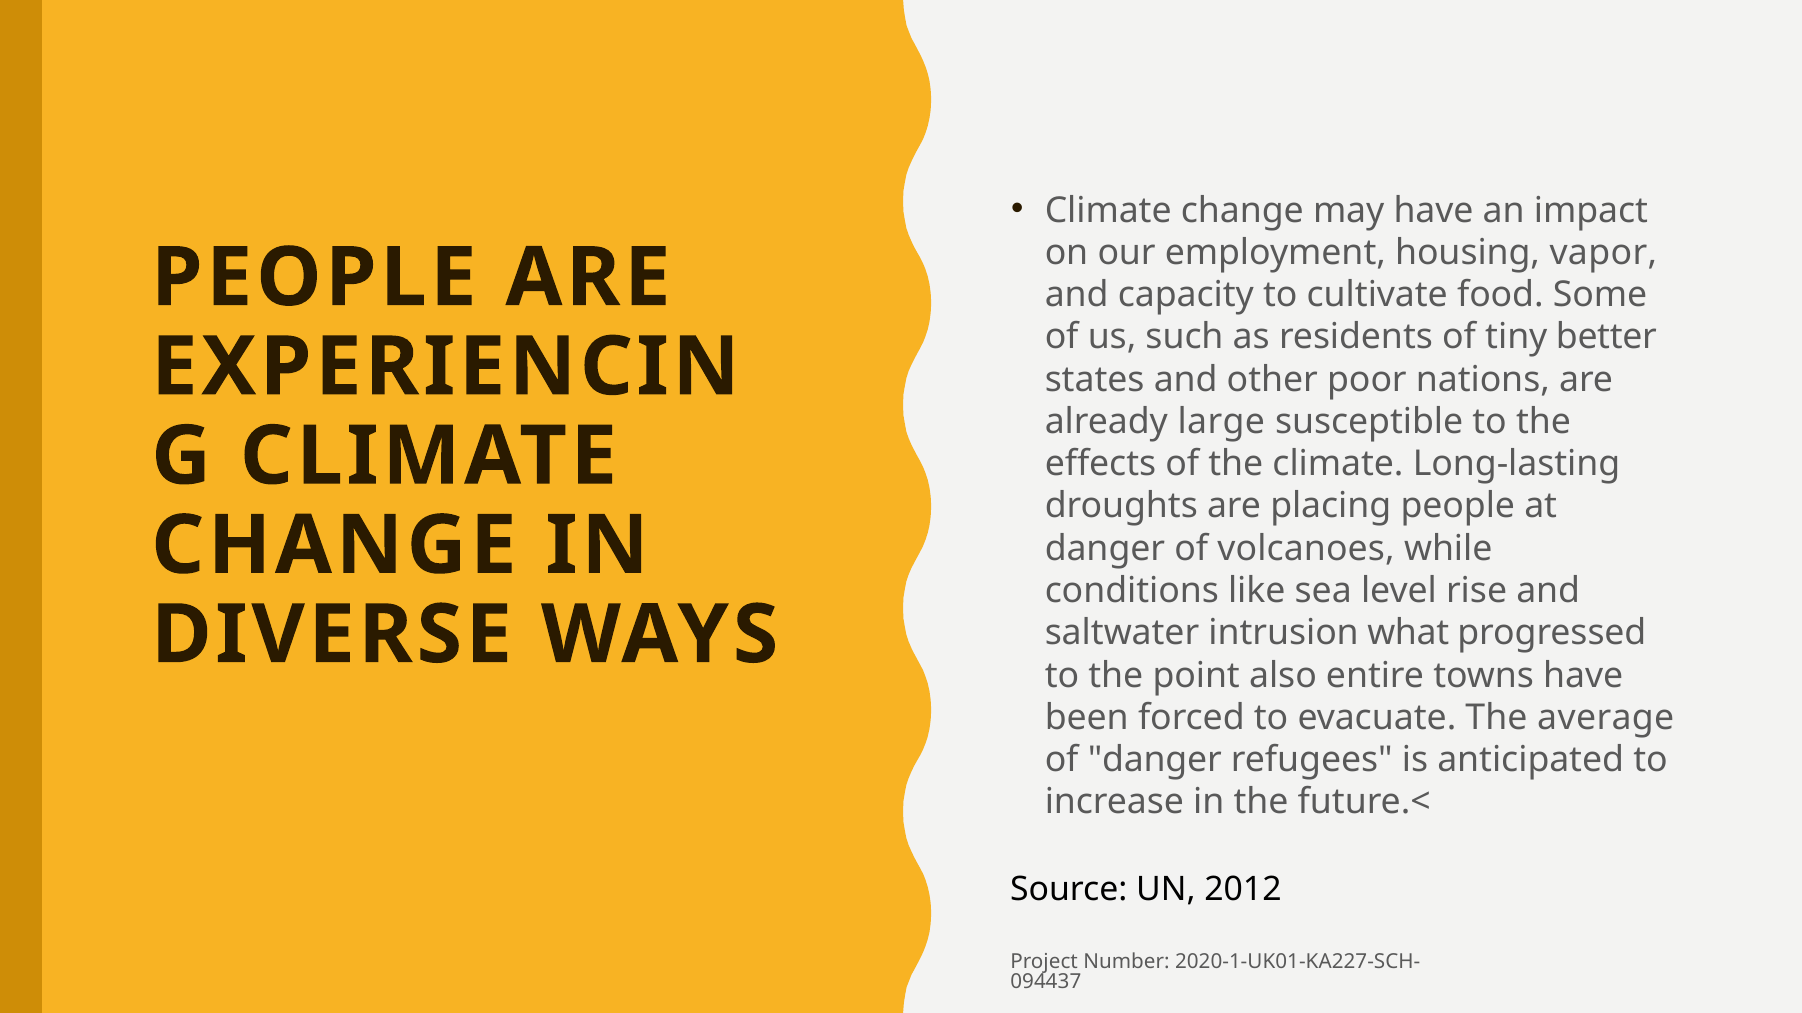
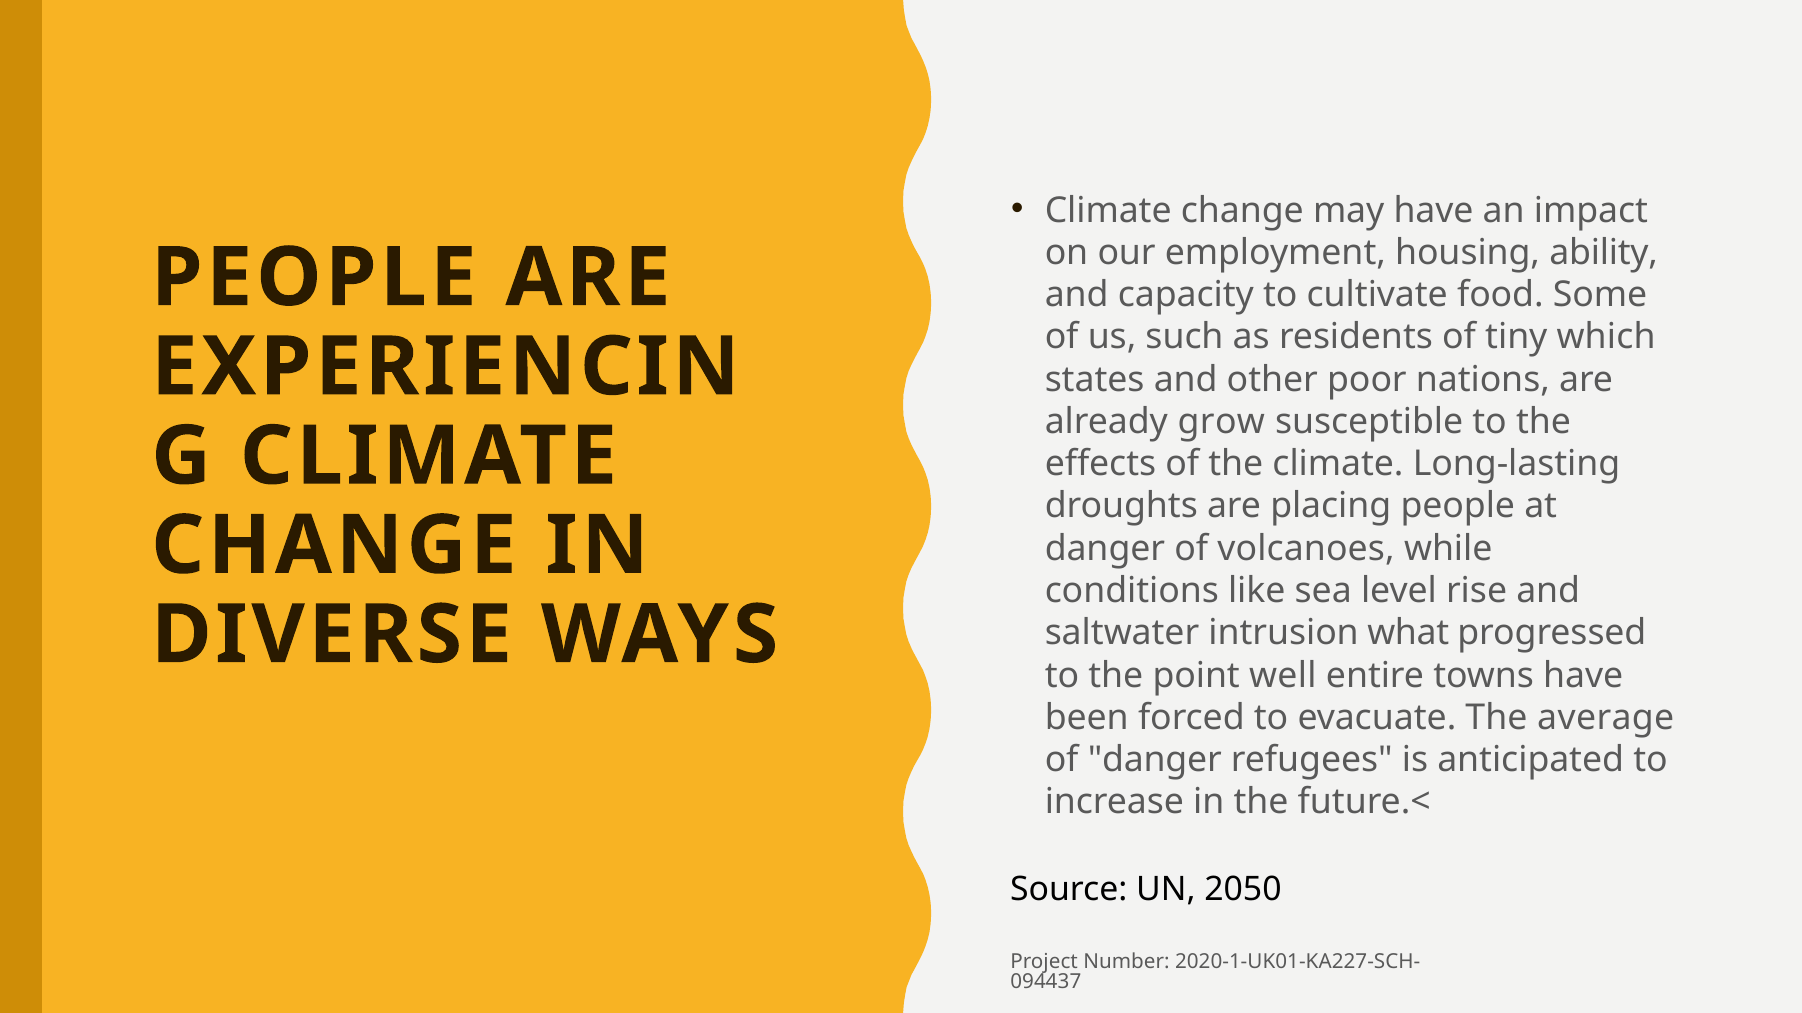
vapor: vapor -> ability
better: better -> which
large: large -> grow
also: also -> well
2012: 2012 -> 2050
